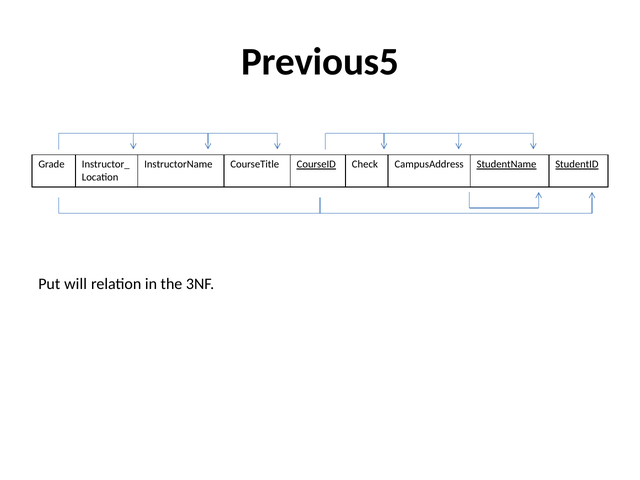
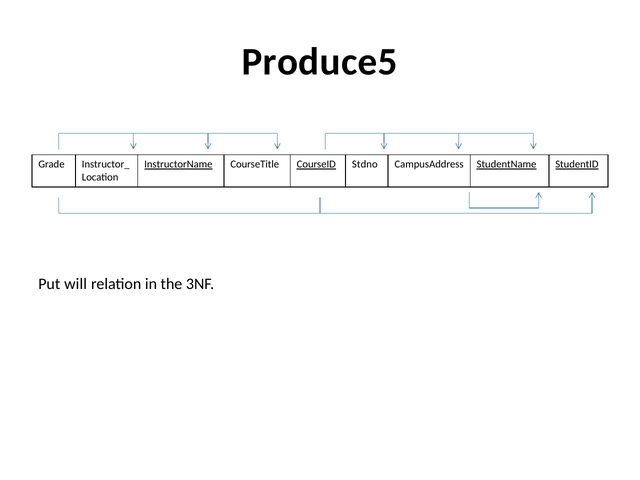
Previous5: Previous5 -> Produce5
InstructorName underline: none -> present
Check: Check -> Stdno
